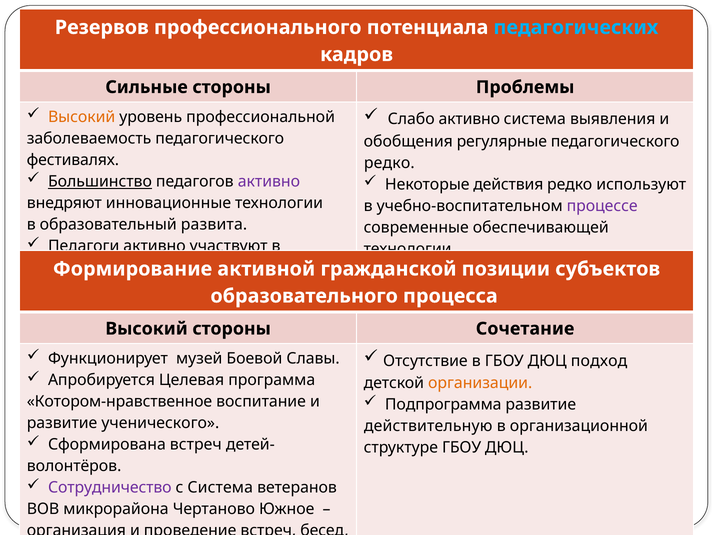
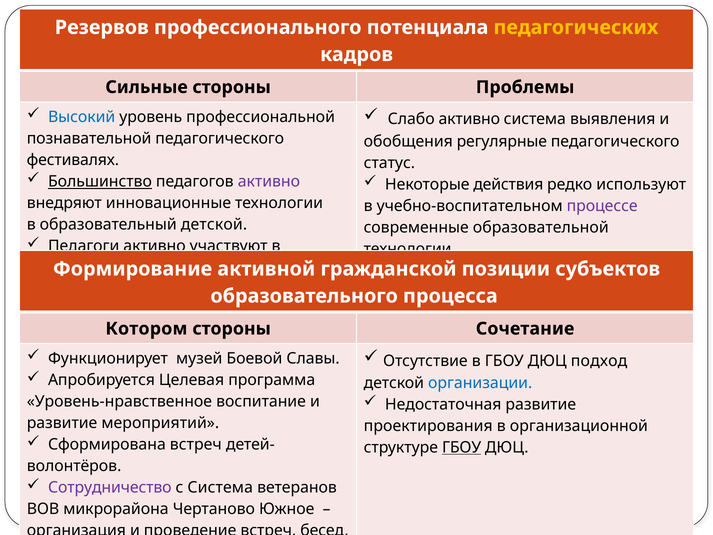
педагогических colour: light blue -> yellow
Высокий at (82, 117) colour: orange -> blue
заболеваемость: заболеваемость -> познавательной
редко at (389, 163): редко -> статус
образовательный развита: развита -> детской
обеспечивающей: обеспечивающей -> образовательной
Высокий at (147, 329): Высокий -> Котором
организации colour: orange -> blue
Подпрограмма: Подпрограмма -> Недостаточная
Котором-нравственное: Котором-нравственное -> Уровень-нравственное
ученического: ученического -> мероприятий
действительную: действительную -> проектирования
ГБОУ at (462, 447) underline: none -> present
